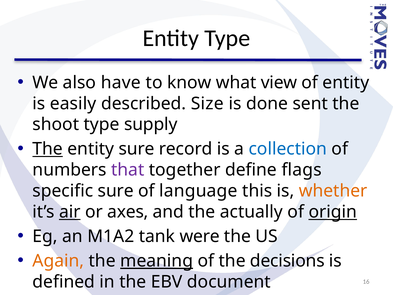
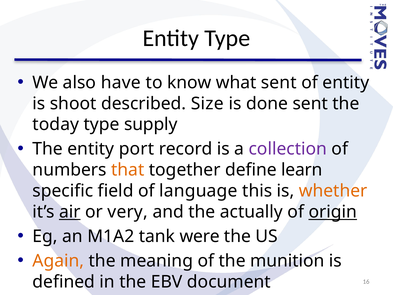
what view: view -> sent
easily: easily -> shoot
shoot: shoot -> today
The at (48, 149) underline: present -> none
entity sure: sure -> port
collection colour: blue -> purple
that colour: purple -> orange
flags: flags -> learn
specific sure: sure -> field
axes: axes -> very
meaning underline: present -> none
decisions: decisions -> munition
